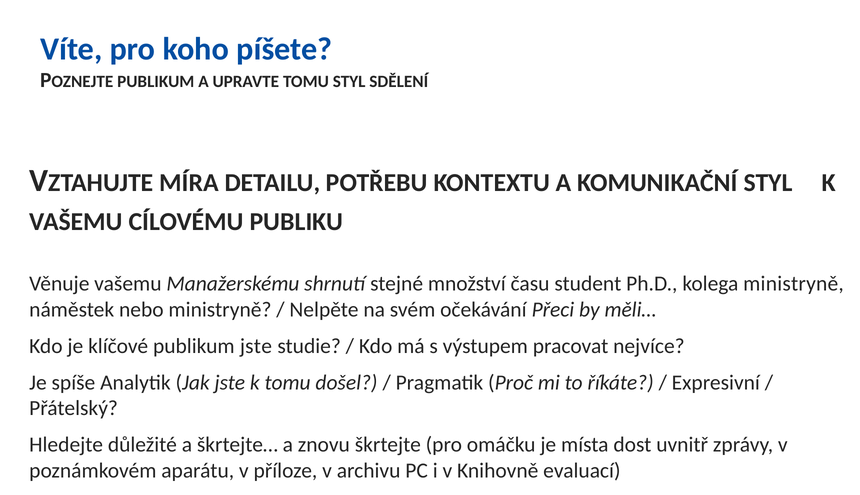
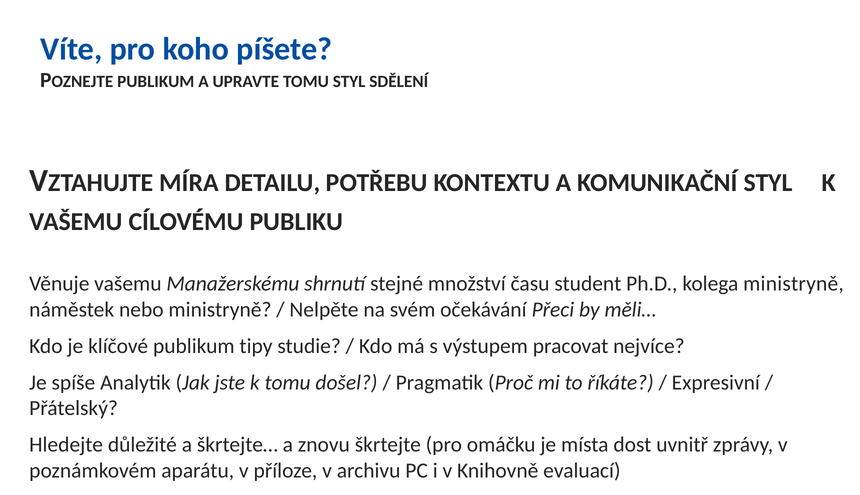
publikum jste: jste -> tipy
